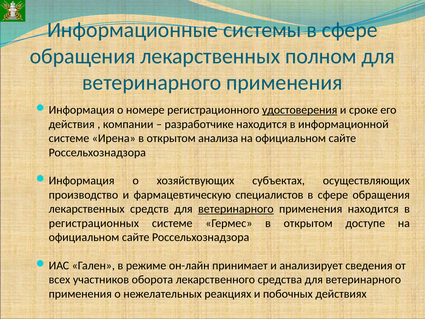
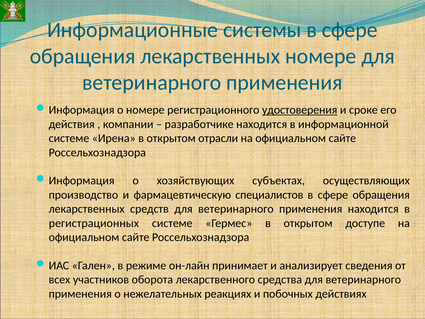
лекарственных полном: полном -> номере
анализа: анализа -> отрасли
ветеринарного at (236, 209) underline: present -> none
